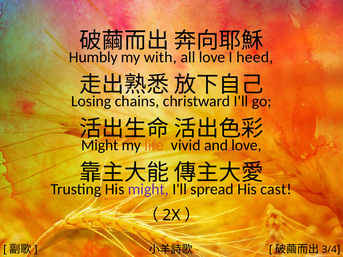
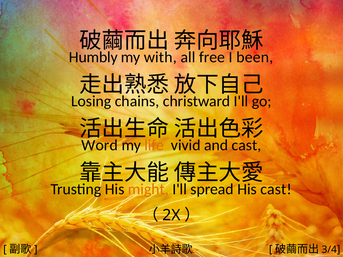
all love: love -> free
heed: heed -> been
Might at (100, 145): Might -> Word
and love: love -> cast
might at (148, 189) colour: purple -> orange
